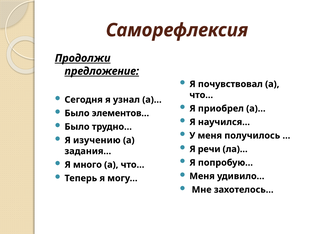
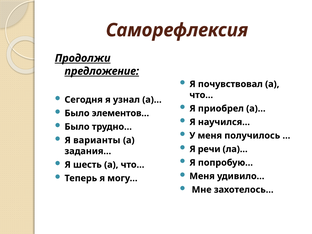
изучению: изучению -> варианты
много: много -> шесть
